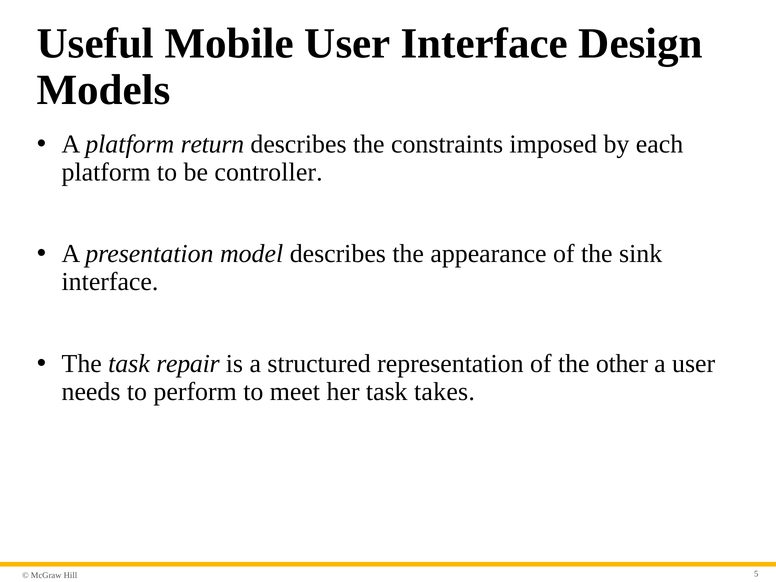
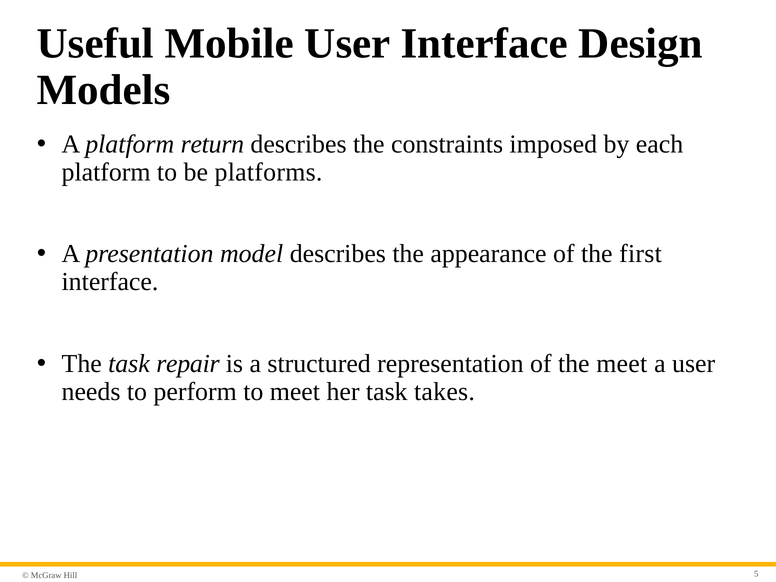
controller: controller -> platforms
sink: sink -> first
the other: other -> meet
